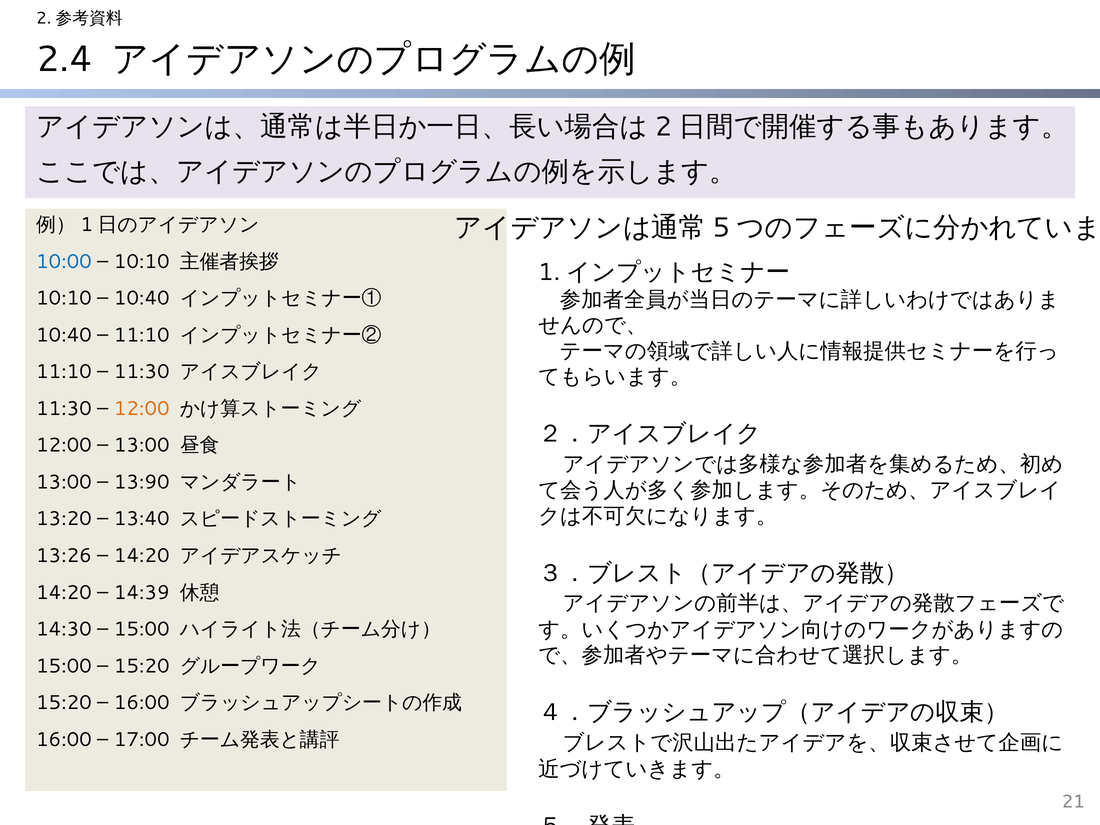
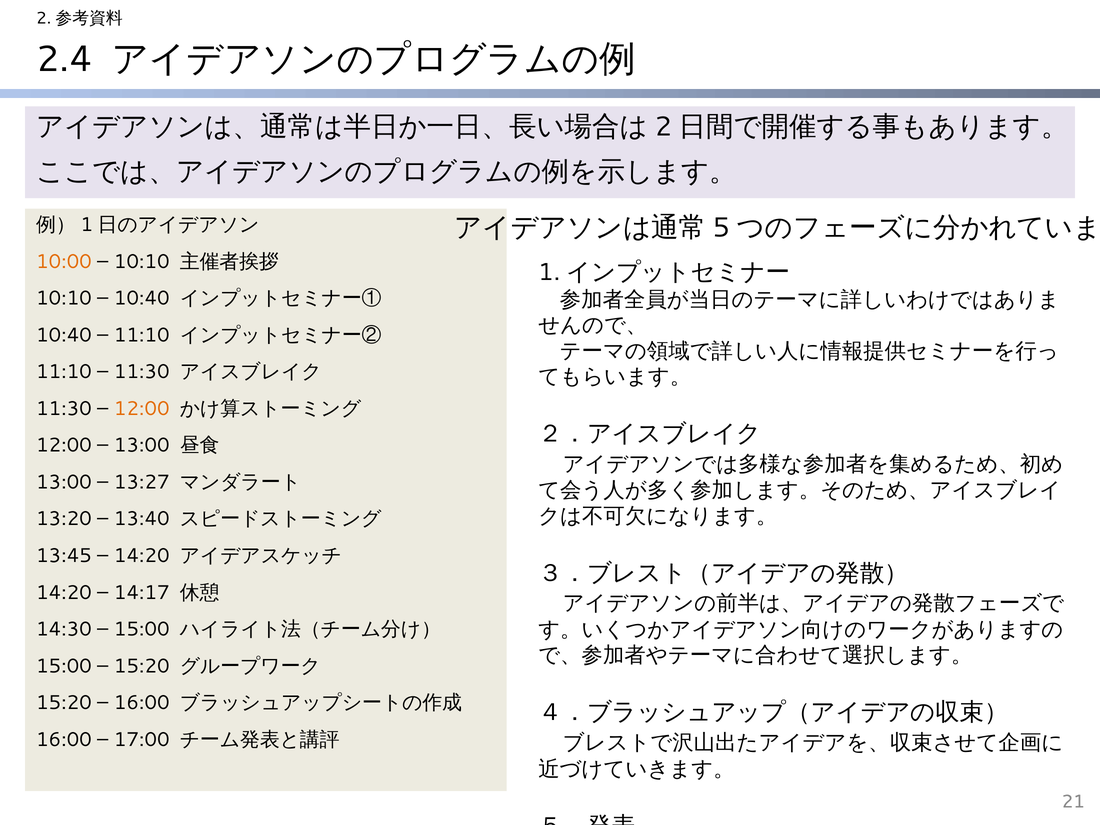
10:00 colour: blue -> orange
13:90: 13:90 -> 13:27
13:26: 13:26 -> 13:45
14:39: 14:39 -> 14:17
